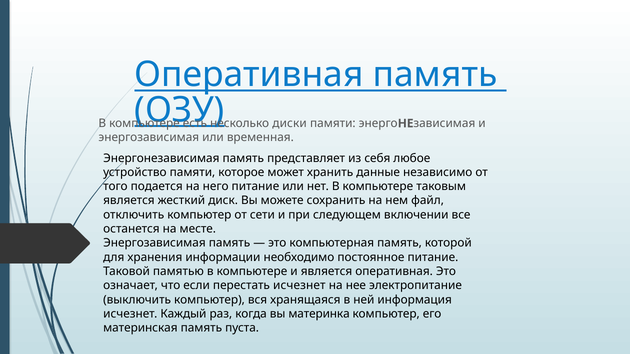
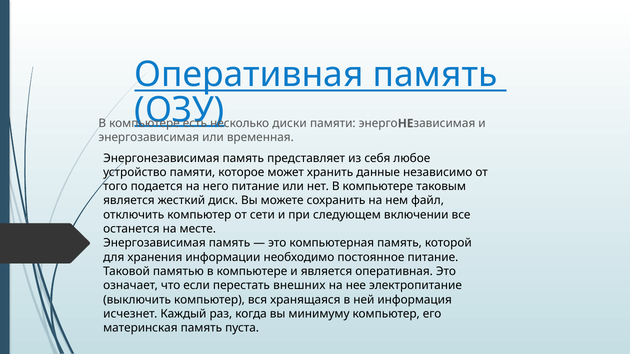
перестать исчезнет: исчезнет -> внешних
материнка: материнка -> минимуму
